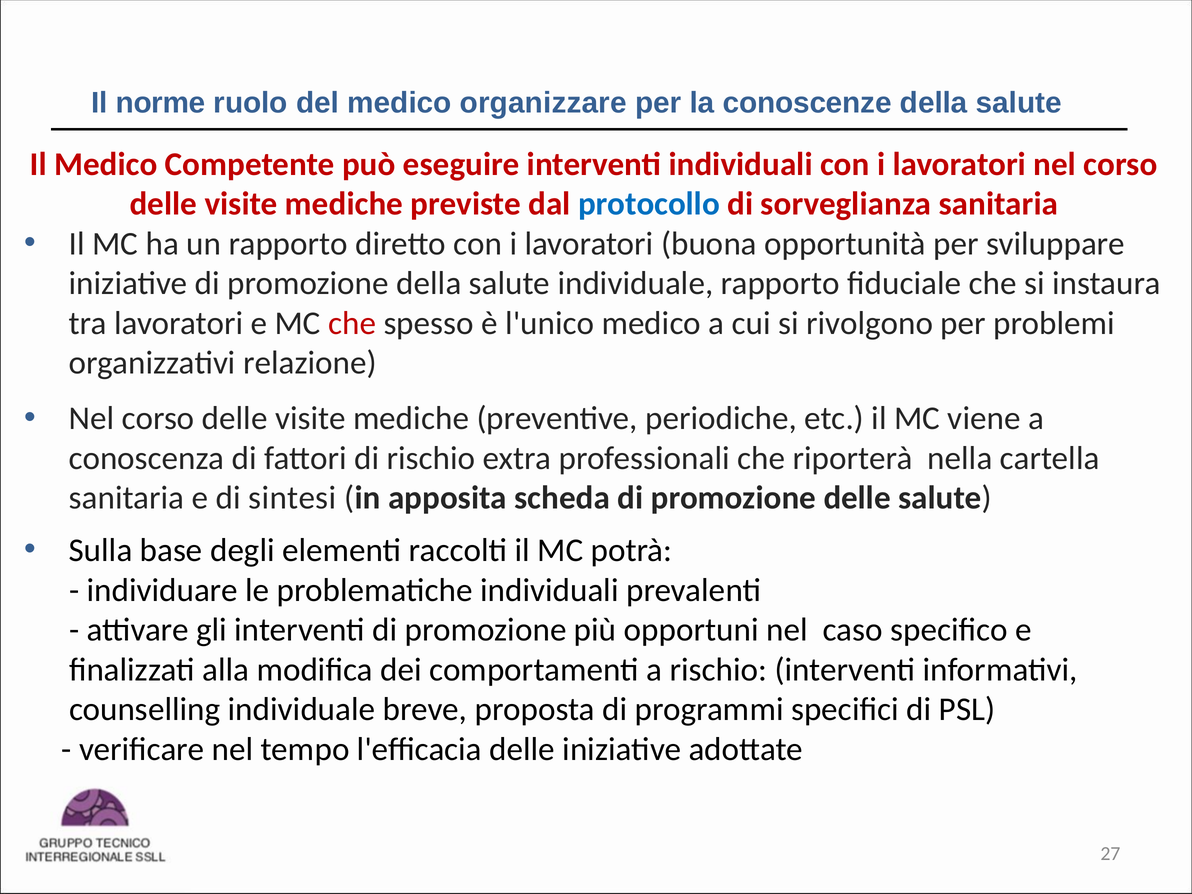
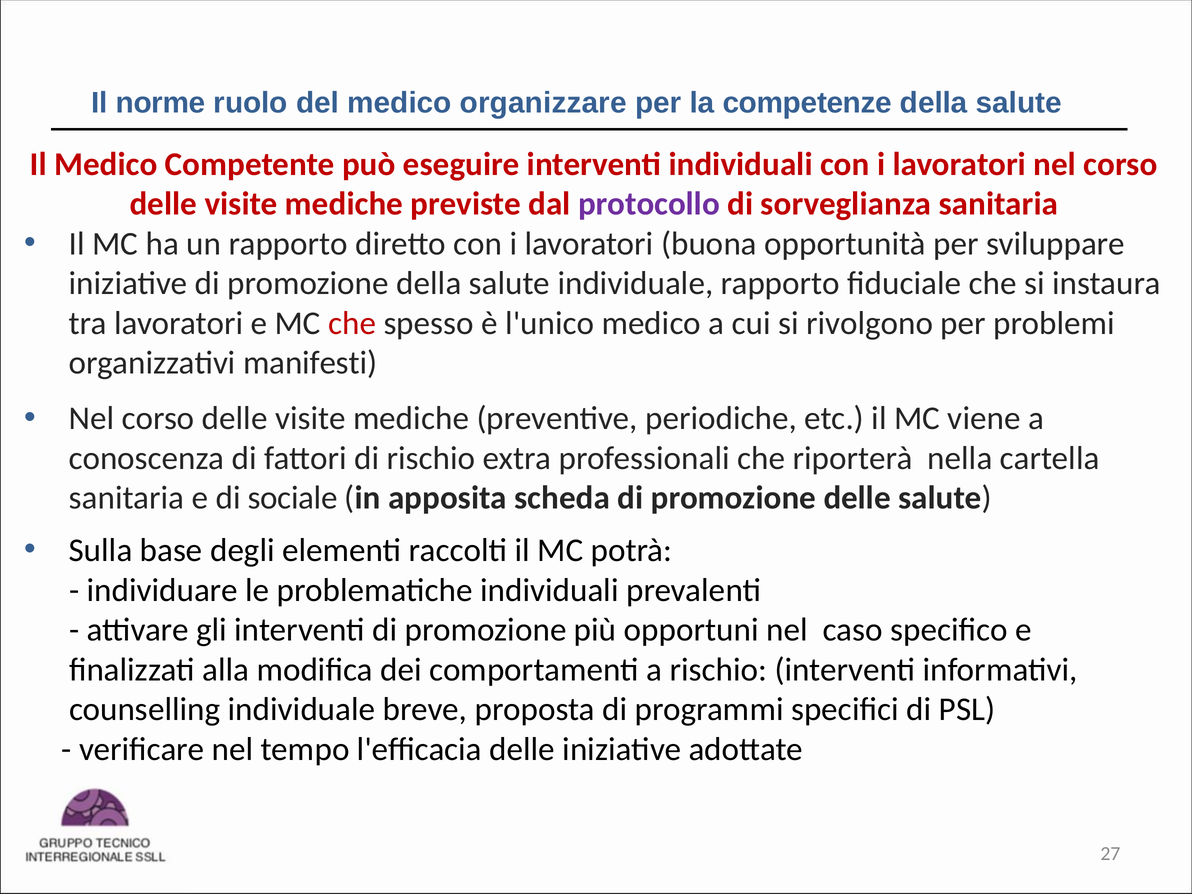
conoscenze: conoscenze -> competenze
protocollo colour: blue -> purple
relazione: relazione -> manifesti
sintesi: sintesi -> sociale
